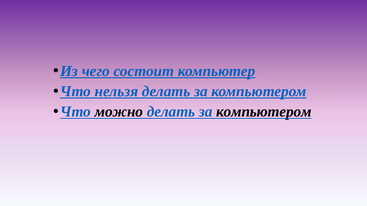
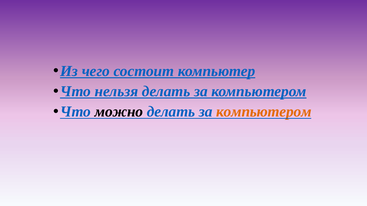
компьютером at (264, 112) colour: black -> orange
